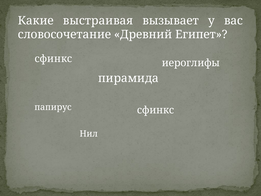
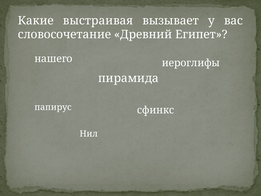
сфинкс at (53, 59): сфинкс -> нашего
